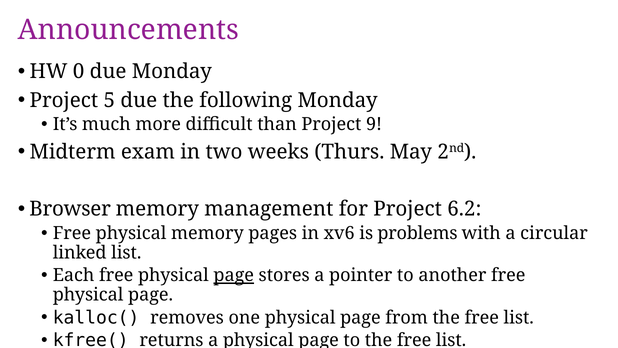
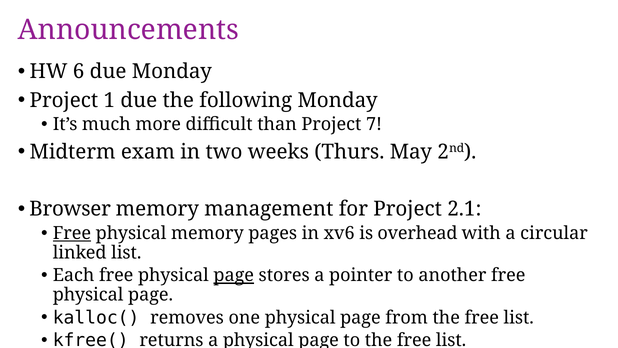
0: 0 -> 6
5: 5 -> 1
9: 9 -> 7
6.2: 6.2 -> 2.1
Free at (72, 233) underline: none -> present
problems: problems -> overhead
